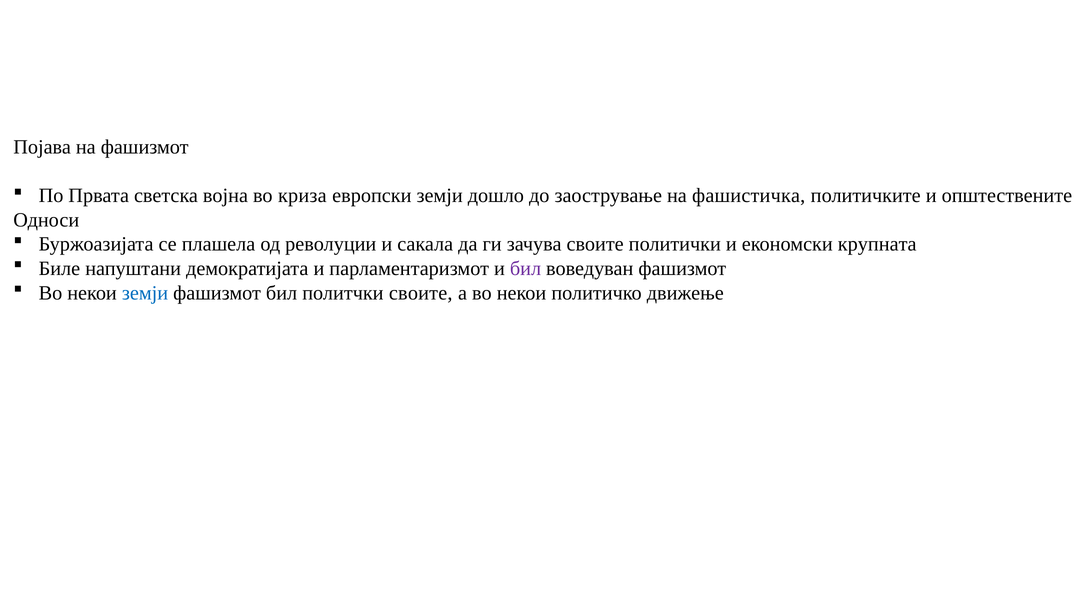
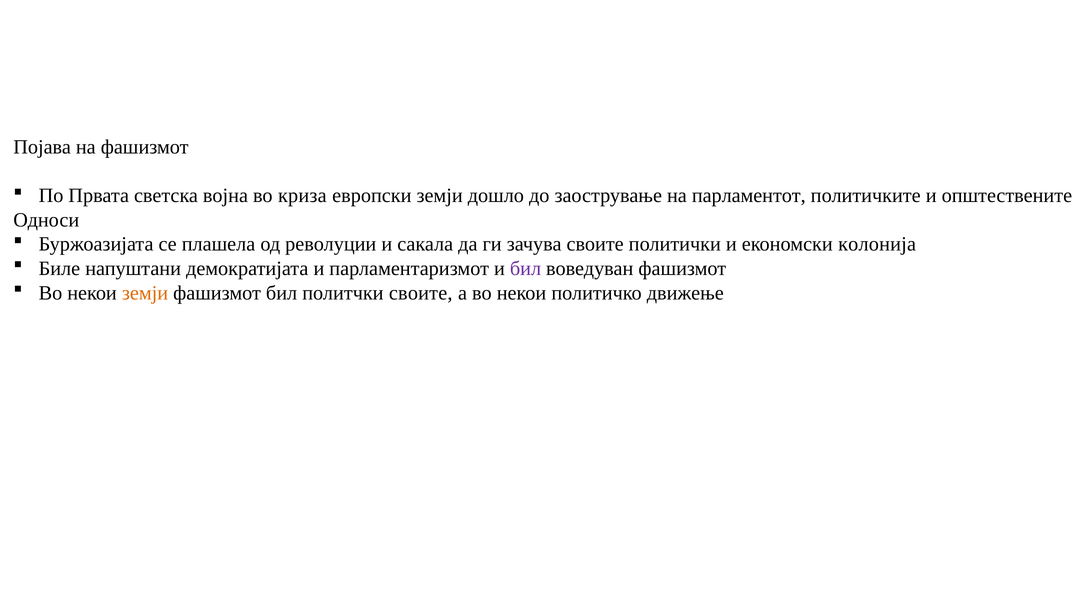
фашистичка: фашистичка -> парламентот
крупната: крупната -> колонија
земји at (145, 293) colour: blue -> orange
